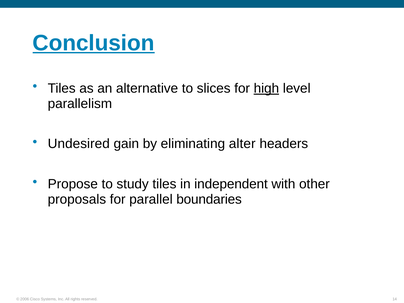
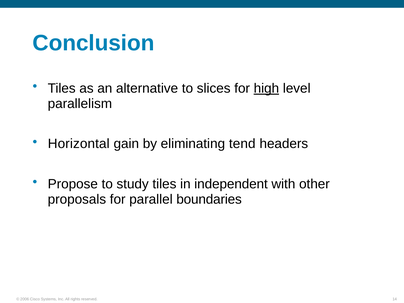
Conclusion underline: present -> none
Undesired: Undesired -> Horizontal
alter: alter -> tend
